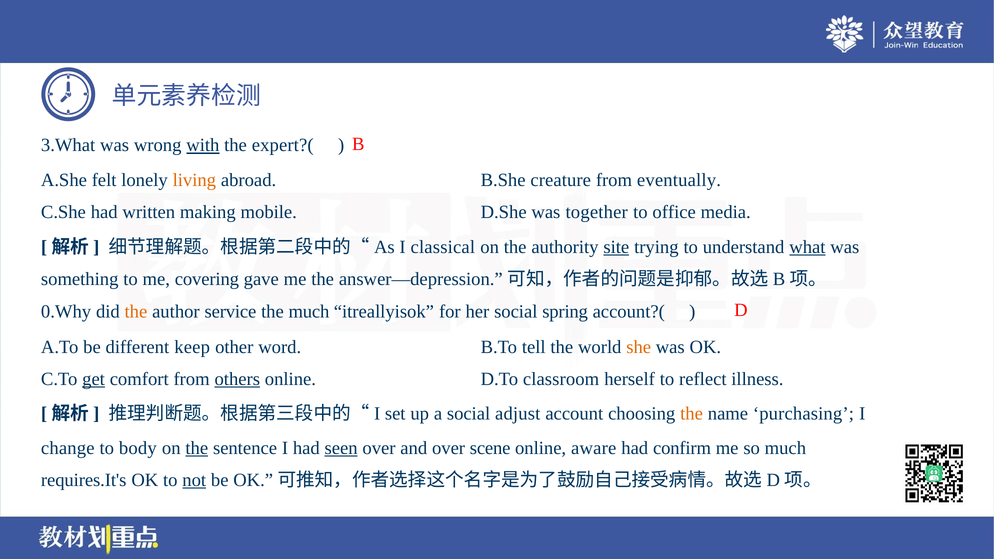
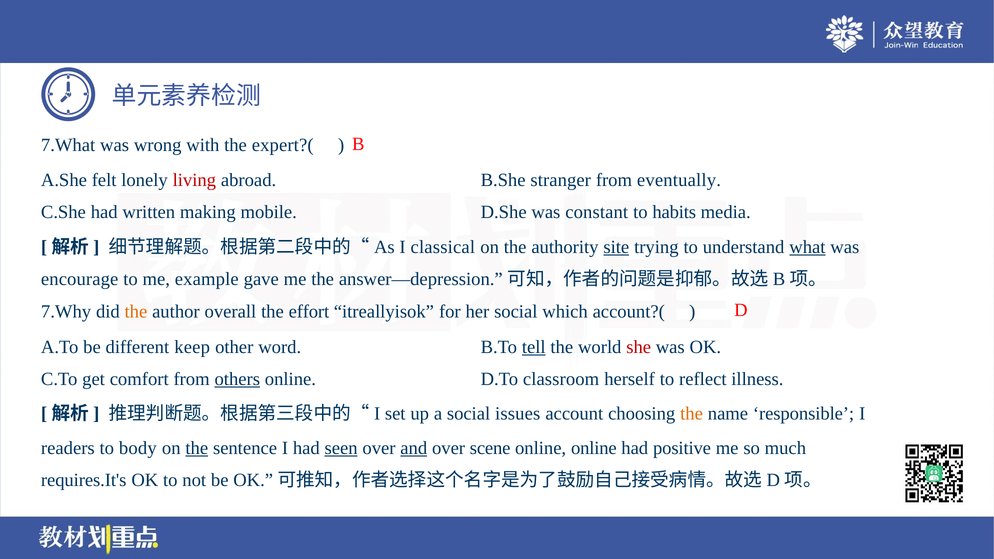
3.What: 3.What -> 7.What
with underline: present -> none
living colour: orange -> red
creature: creature -> stranger
together: together -> constant
office: office -> habits
something: something -> encourage
covering: covering -> example
0.Why: 0.Why -> 7.Why
service: service -> overall
the much: much -> effort
spring: spring -> which
tell underline: none -> present
she colour: orange -> red
get underline: present -> none
adjust: adjust -> issues
purchasing: purchasing -> responsible
change: change -> readers
and underline: none -> present
online aware: aware -> online
confirm: confirm -> positive
not underline: present -> none
